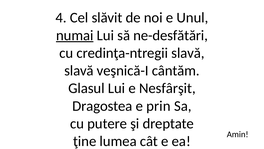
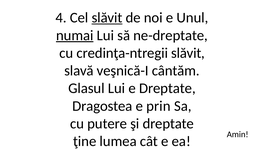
slăvit at (107, 18) underline: none -> present
ne-desfătări: ne-desfătări -> ne-dreptate
credinţa-ntregii slavă: slavă -> slăvit
e Nesfârşit: Nesfârşit -> Dreptate
